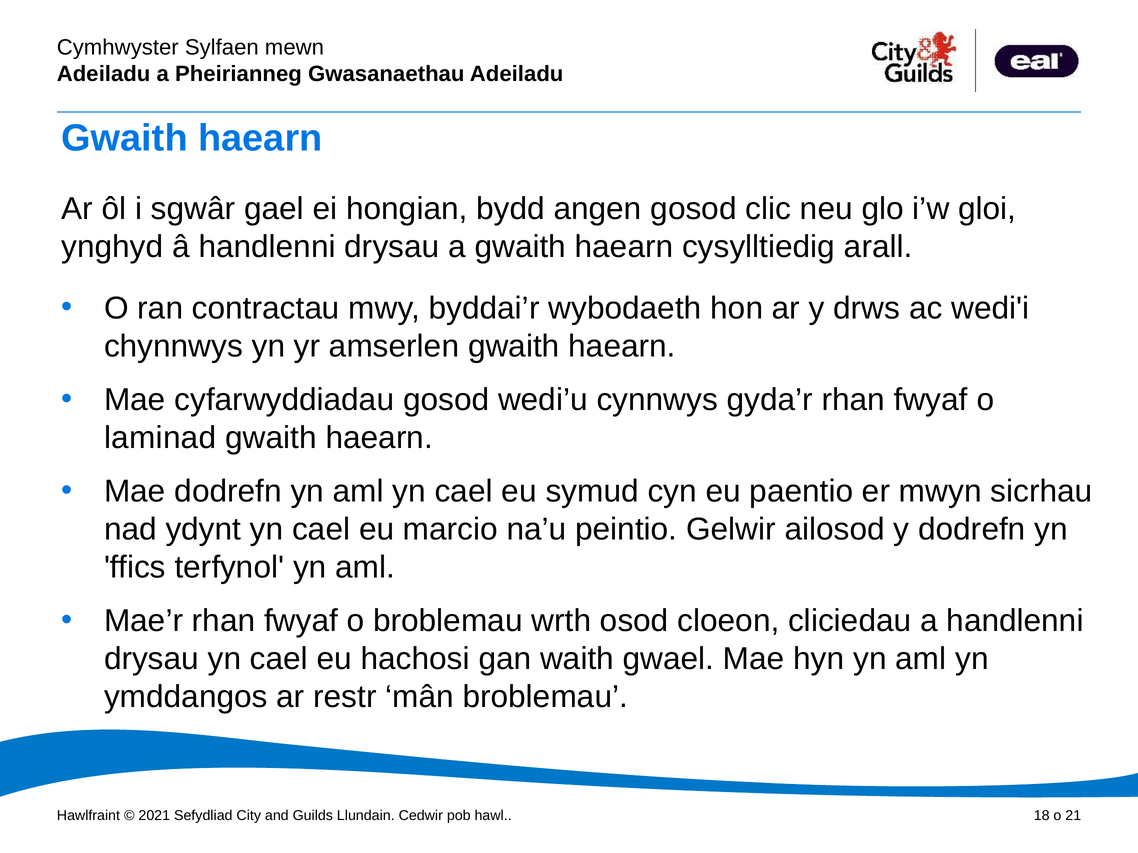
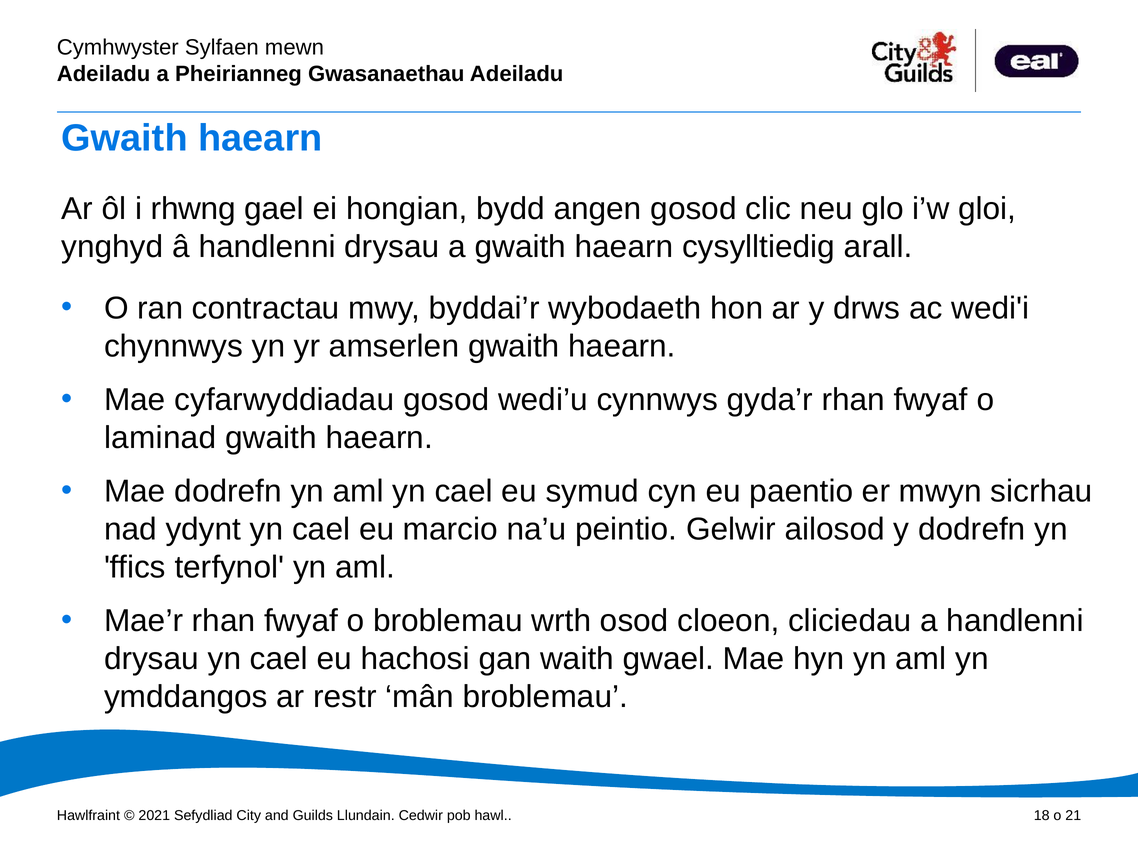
sgwâr: sgwâr -> rhwng
